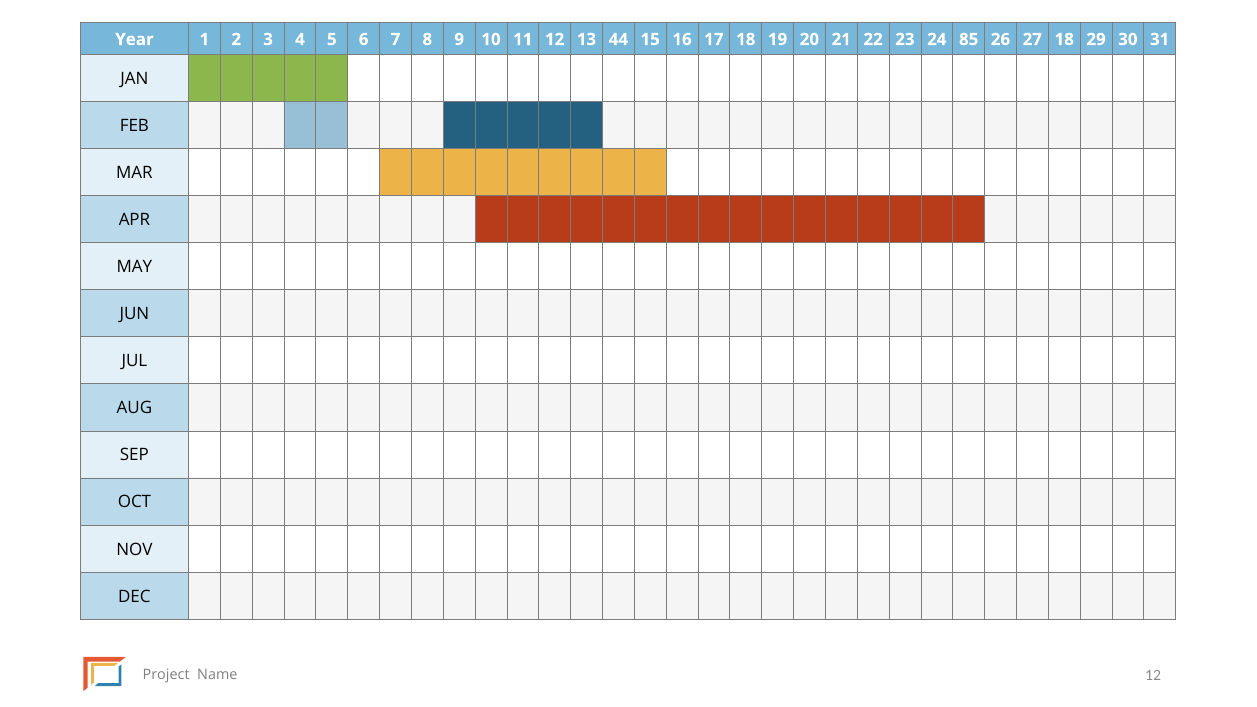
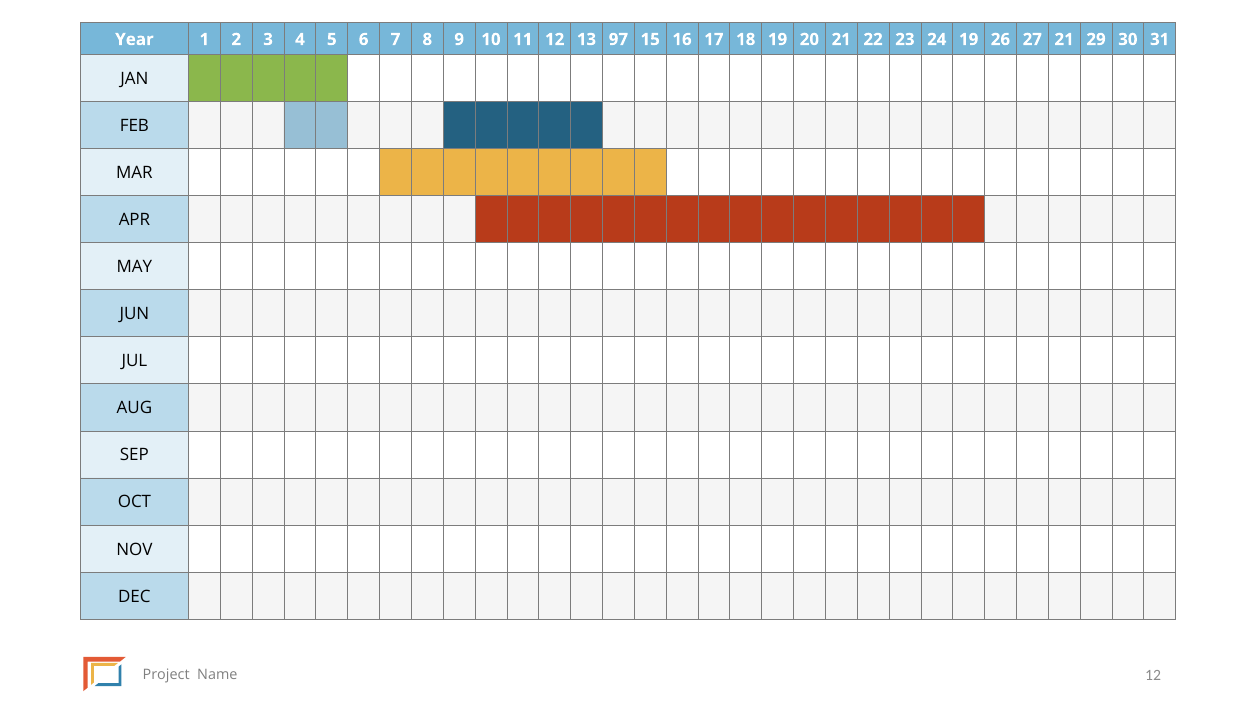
44: 44 -> 97
24 85: 85 -> 19
27 18: 18 -> 21
